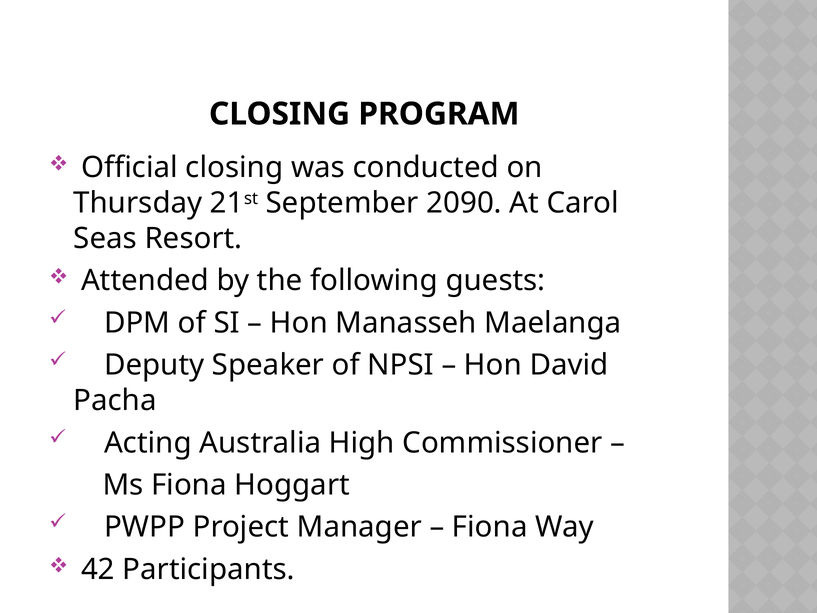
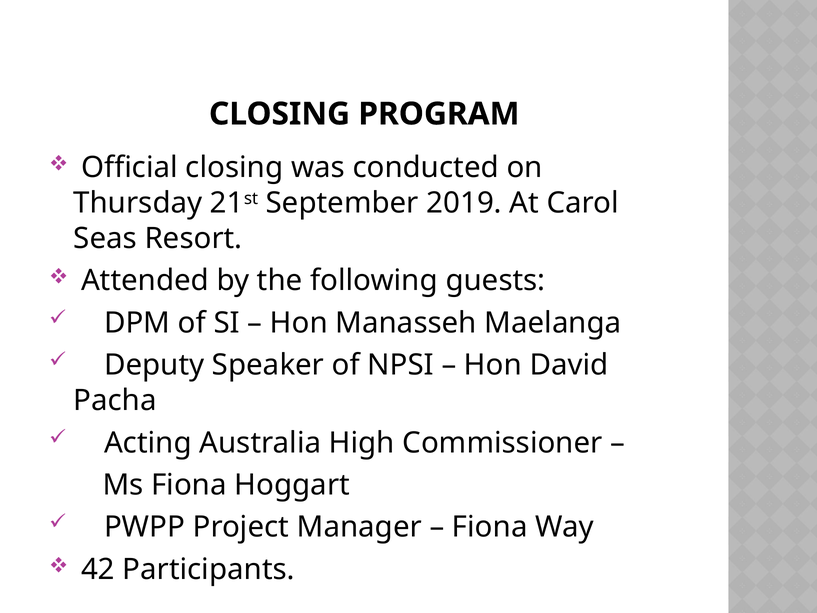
2090: 2090 -> 2019
